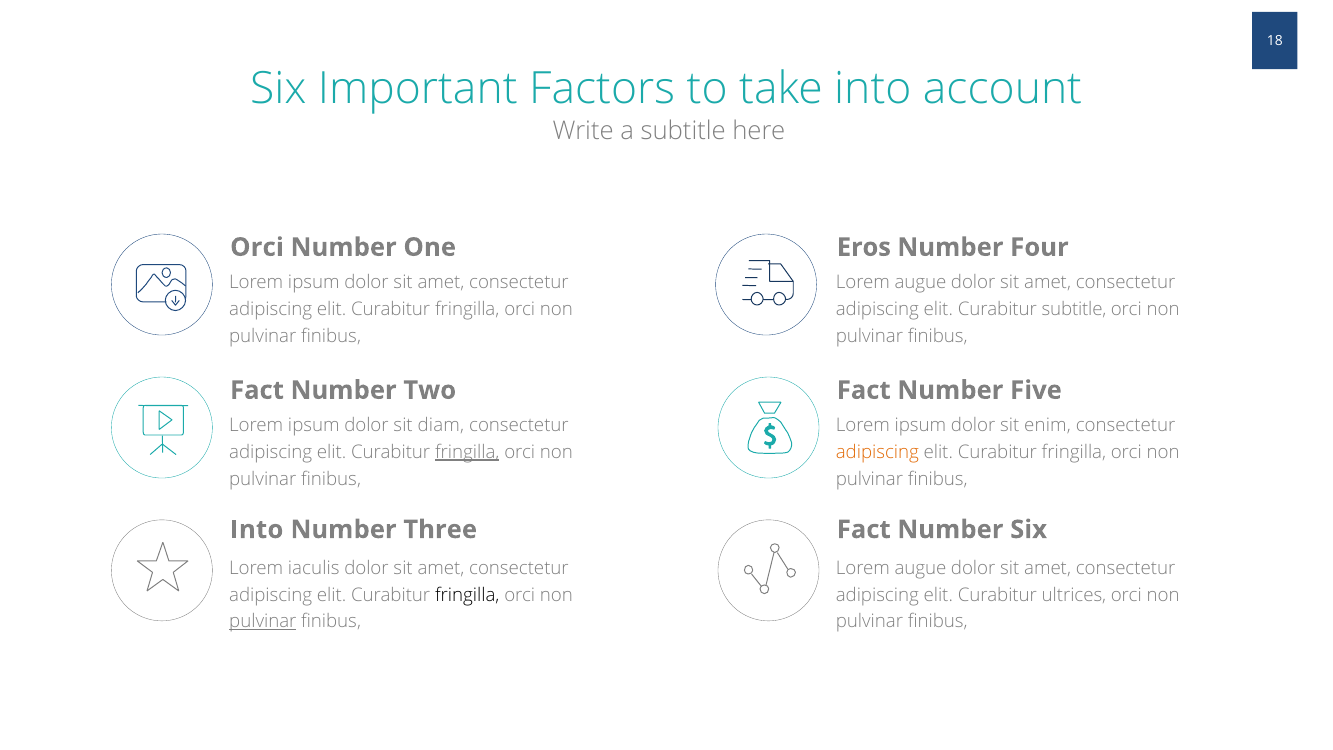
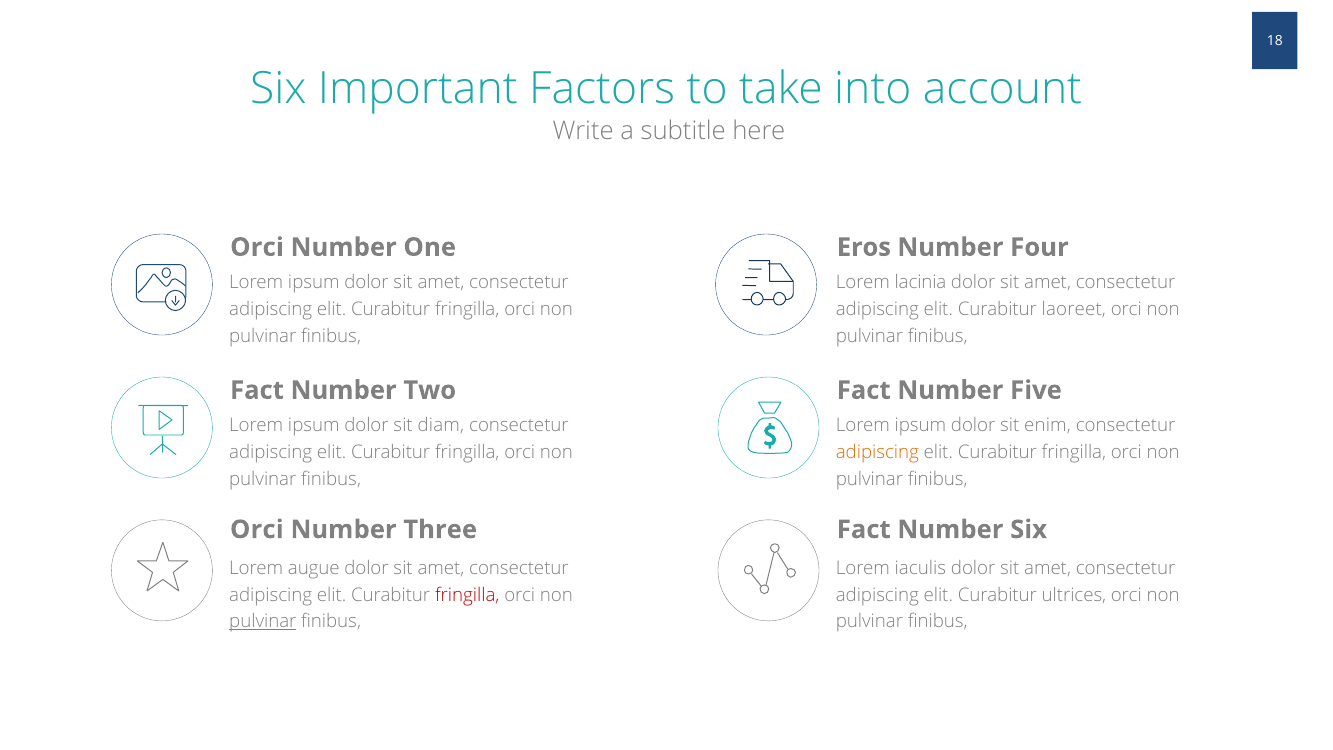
augue at (920, 282): augue -> lacinia
Curabitur subtitle: subtitle -> laoreet
fringilla at (467, 452) underline: present -> none
Into at (257, 529): Into -> Orci
iaculis: iaculis -> augue
augue at (920, 568): augue -> iaculis
fringilla at (467, 595) colour: black -> red
